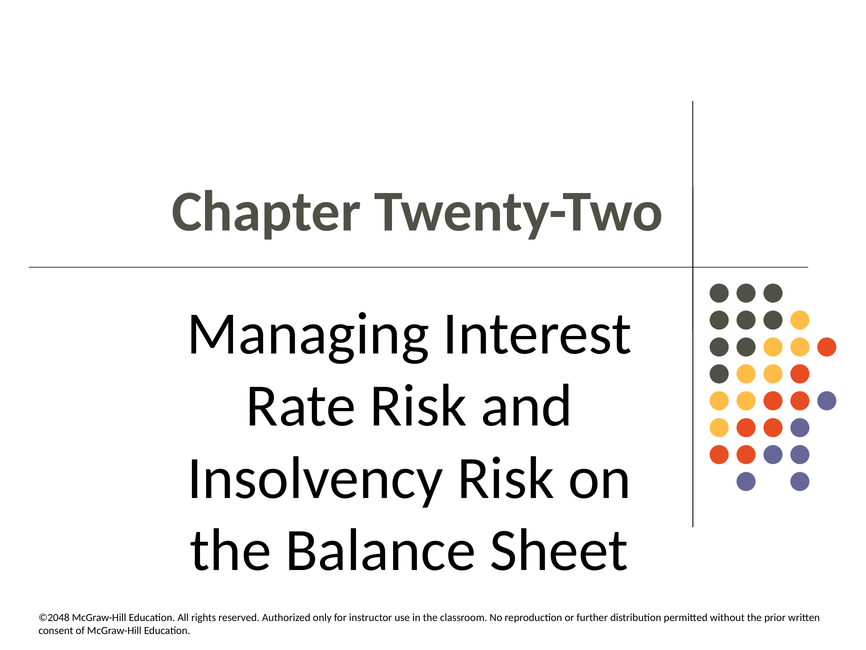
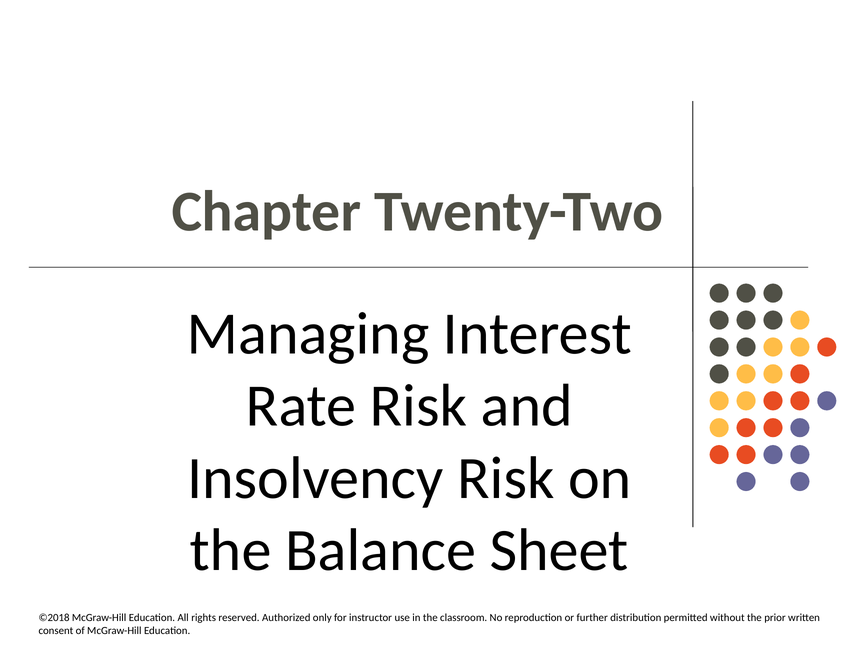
©2048: ©2048 -> ©2018
